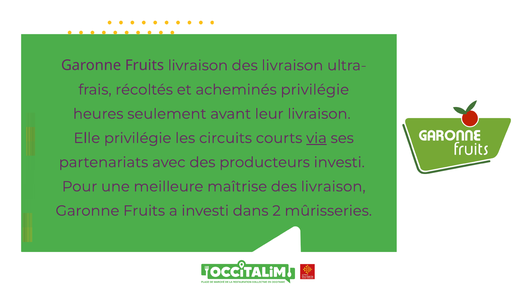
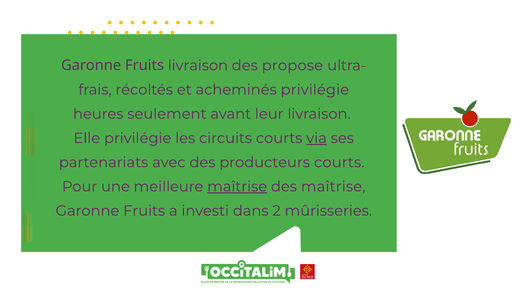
livraison at (292, 66): livraison -> propose
producteurs investi: investi -> courts
maîtrise at (237, 187) underline: none -> present
livraison at (333, 187): livraison -> maîtrise
